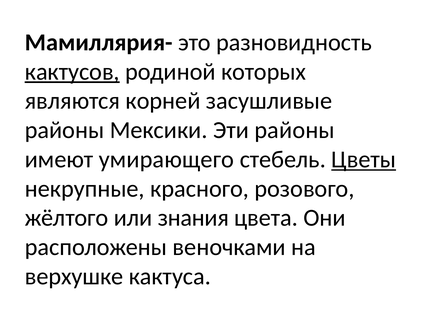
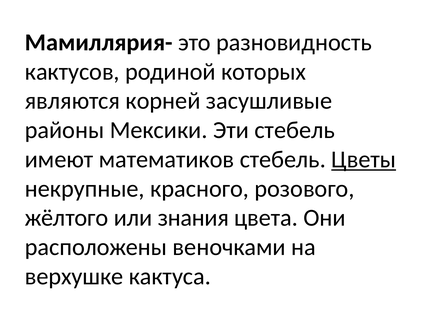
кактусов underline: present -> none
Эти районы: районы -> стебель
умирающего: умирающего -> математиков
